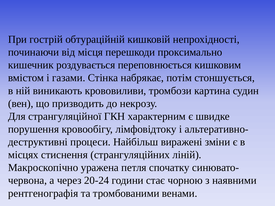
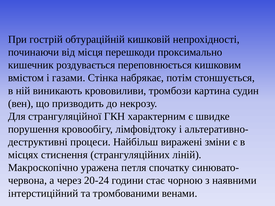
рентгенографія: рентгенографія -> інтерстиційний
